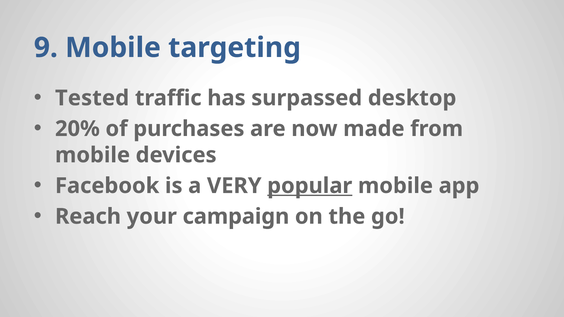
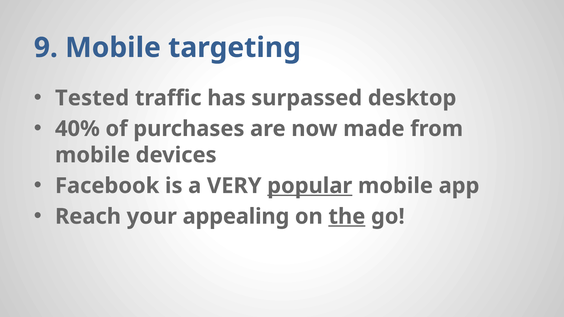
20%: 20% -> 40%
campaign: campaign -> appealing
the underline: none -> present
